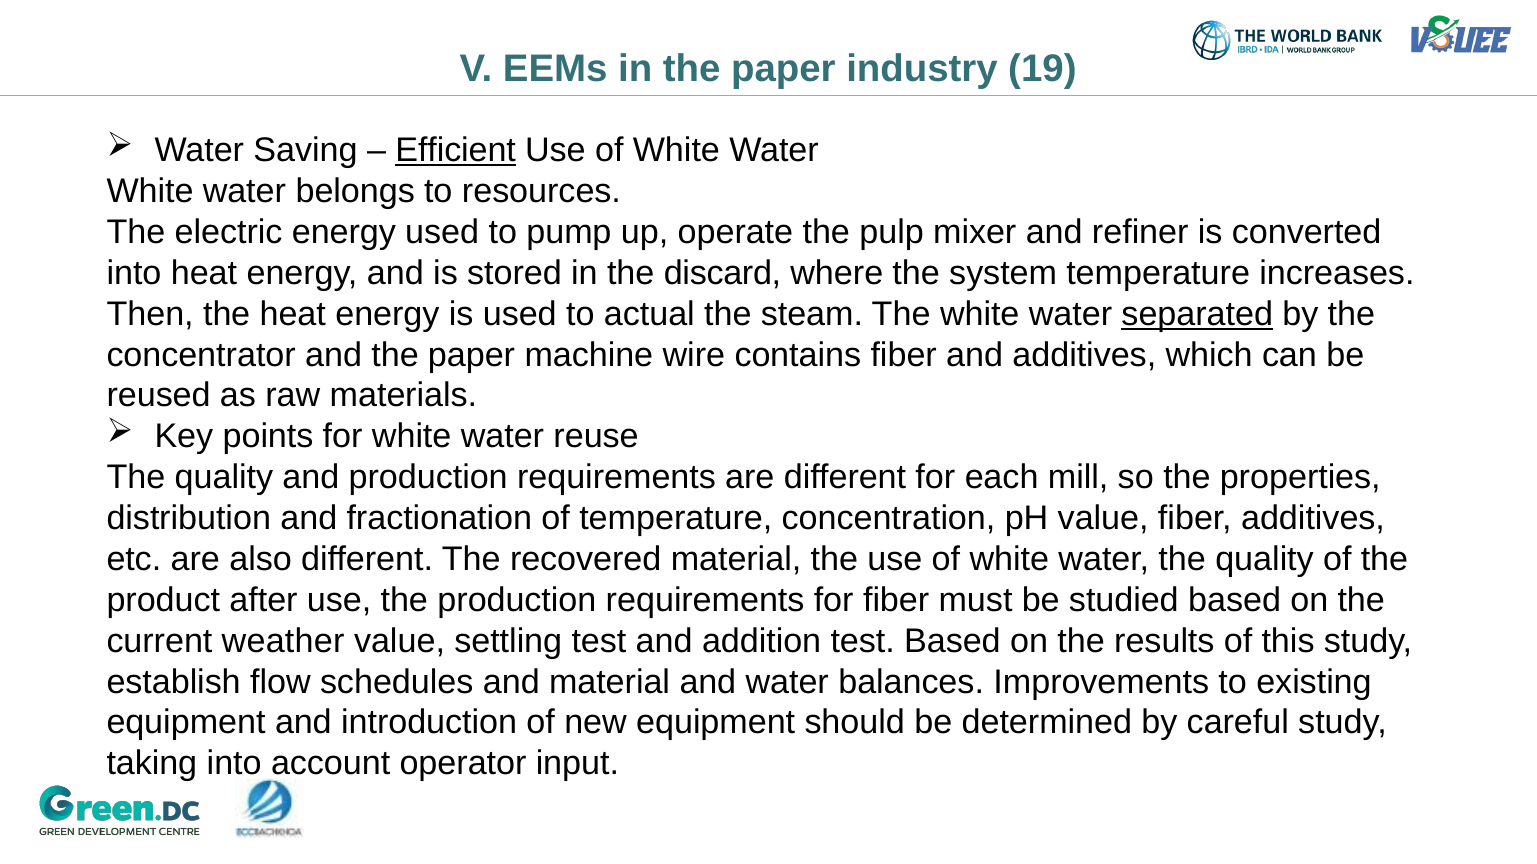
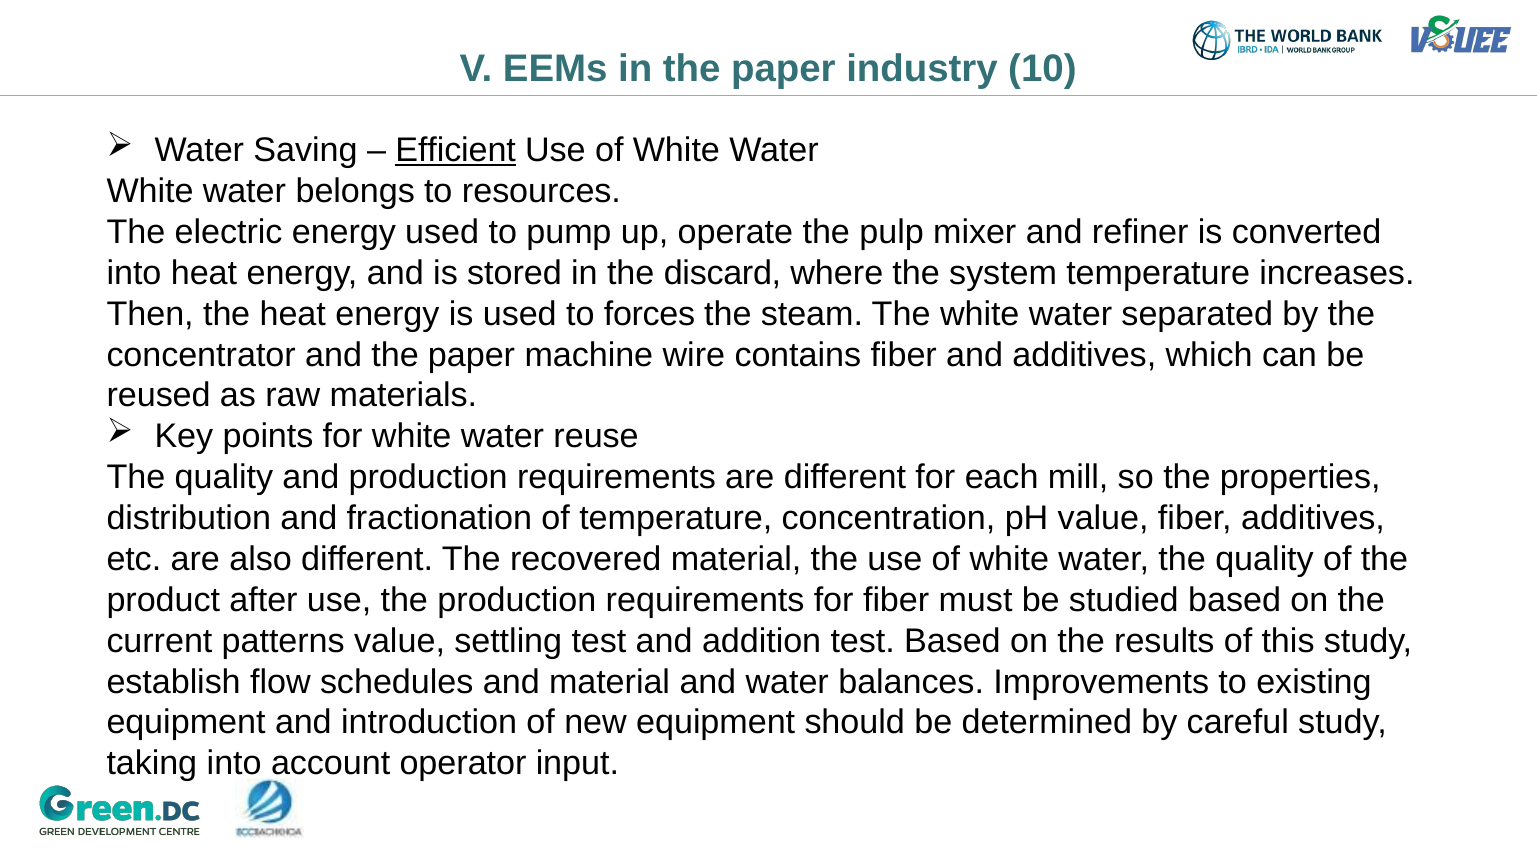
19: 19 -> 10
actual: actual -> forces
separated underline: present -> none
weather: weather -> patterns
